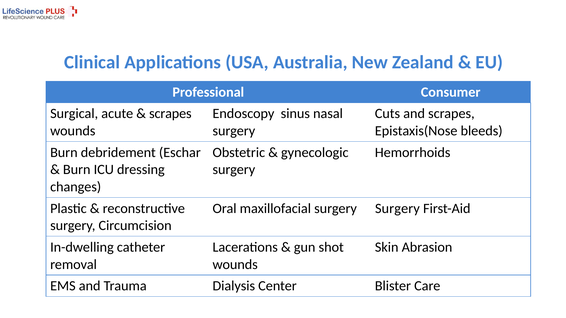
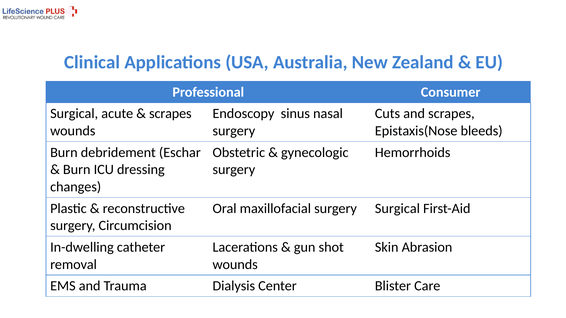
surgery Surgery: Surgery -> Surgical
